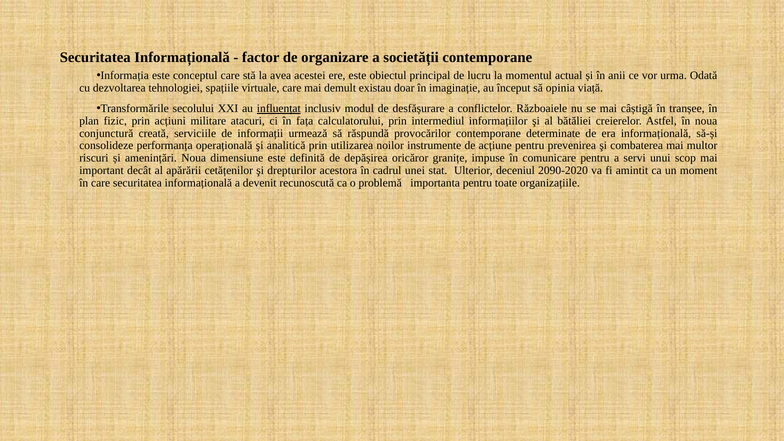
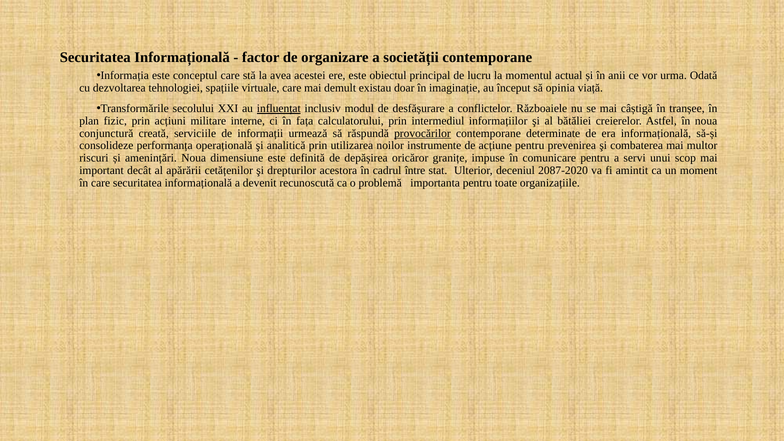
atacuri: atacuri -> interne
provocărilor underline: none -> present
unei: unei -> între
2090-2020: 2090-2020 -> 2087-2020
